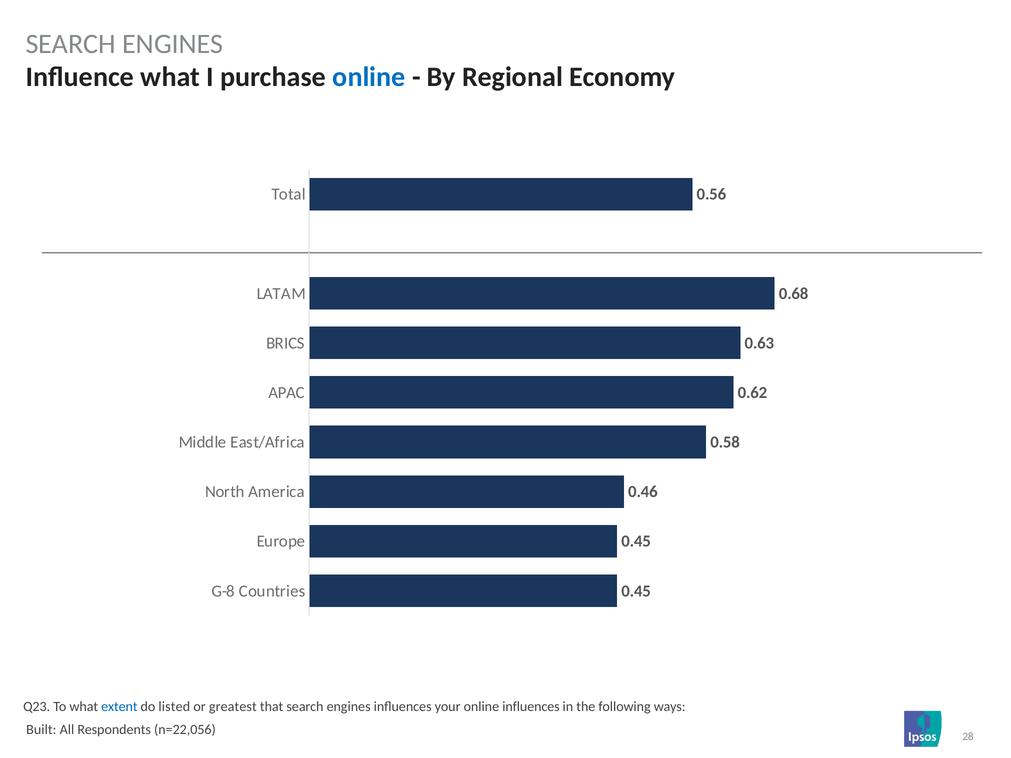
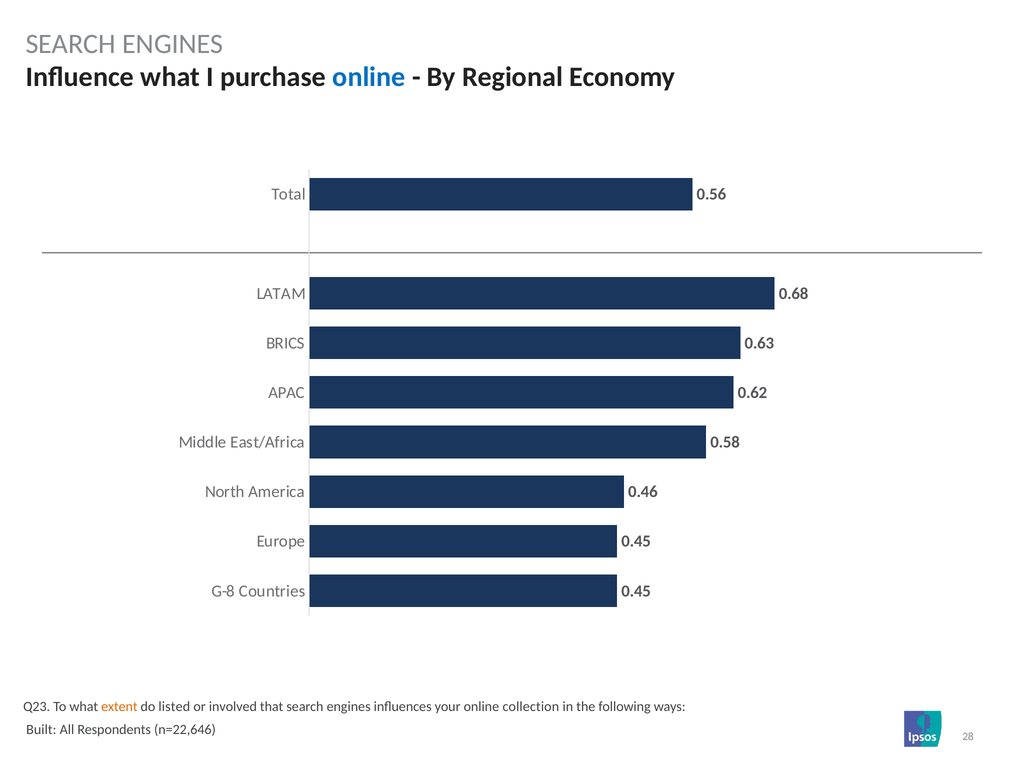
extent colour: blue -> orange
greatest: greatest -> involved
online influences: influences -> collection
n=22,056: n=22,056 -> n=22,646
